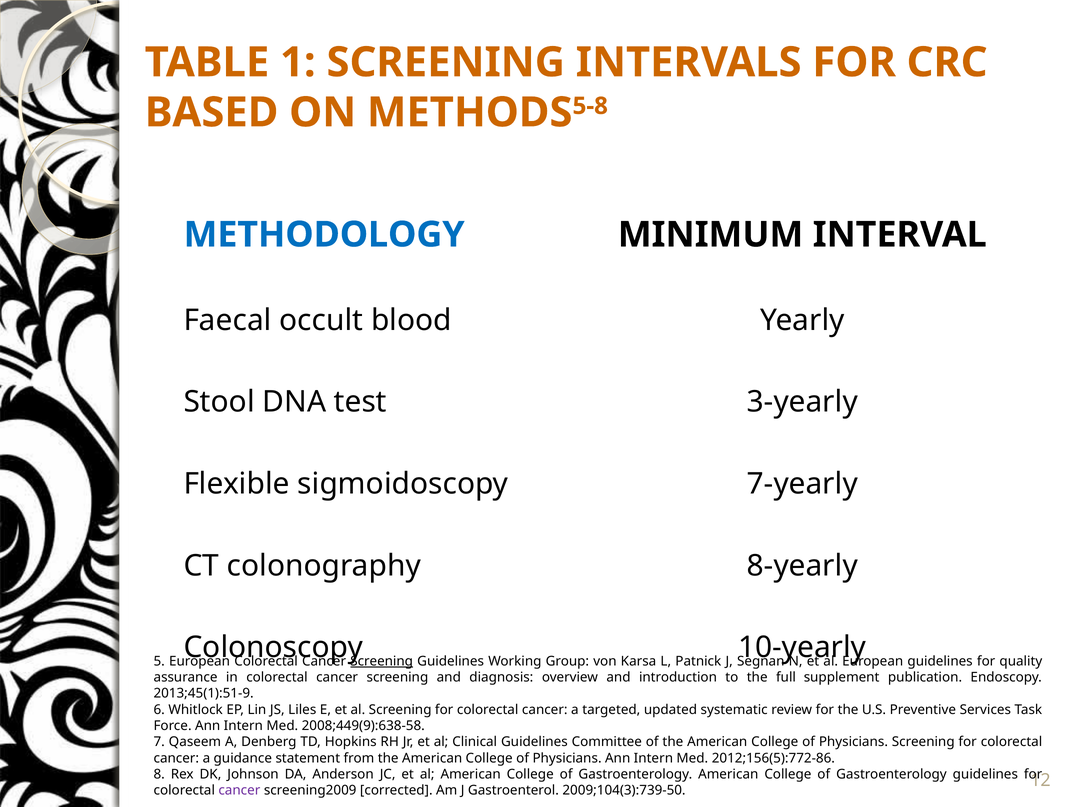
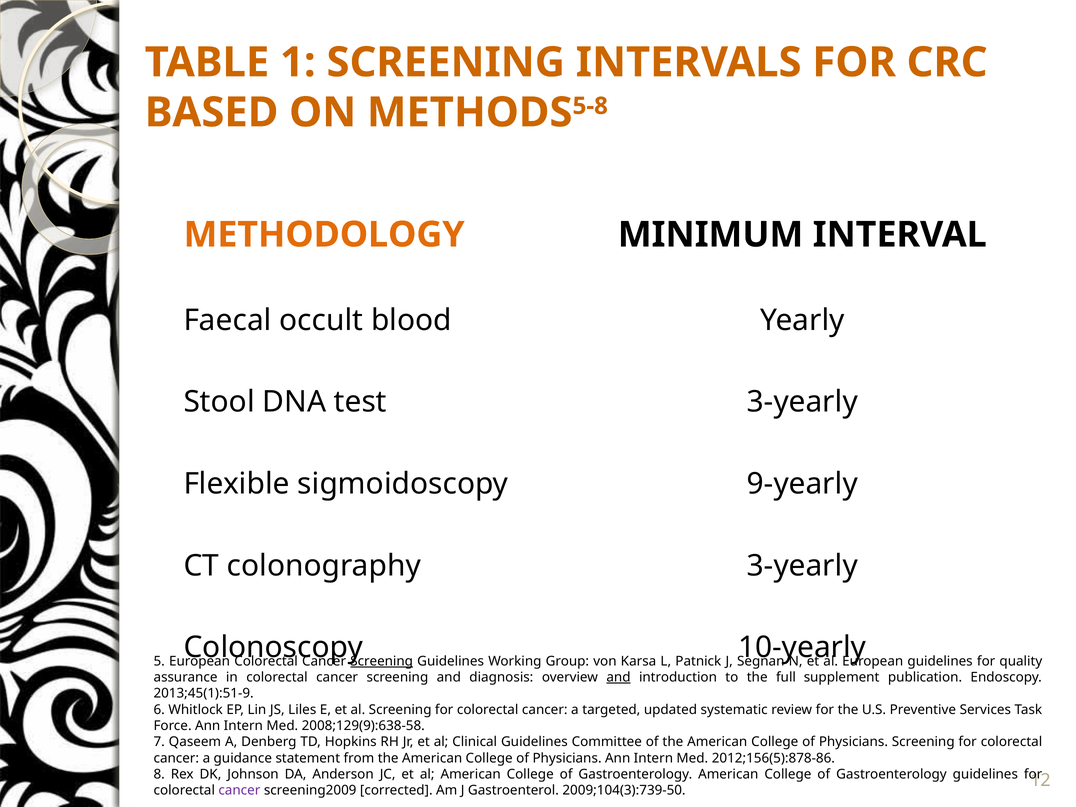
METHODOLOGY colour: blue -> orange
7-yearly: 7-yearly -> 9-yearly
colonography 8-yearly: 8-yearly -> 3-yearly
and at (619, 677) underline: none -> present
2008;449(9):638-58: 2008;449(9):638-58 -> 2008;129(9):638-58
2012;156(5):772-86: 2012;156(5):772-86 -> 2012;156(5):878-86
